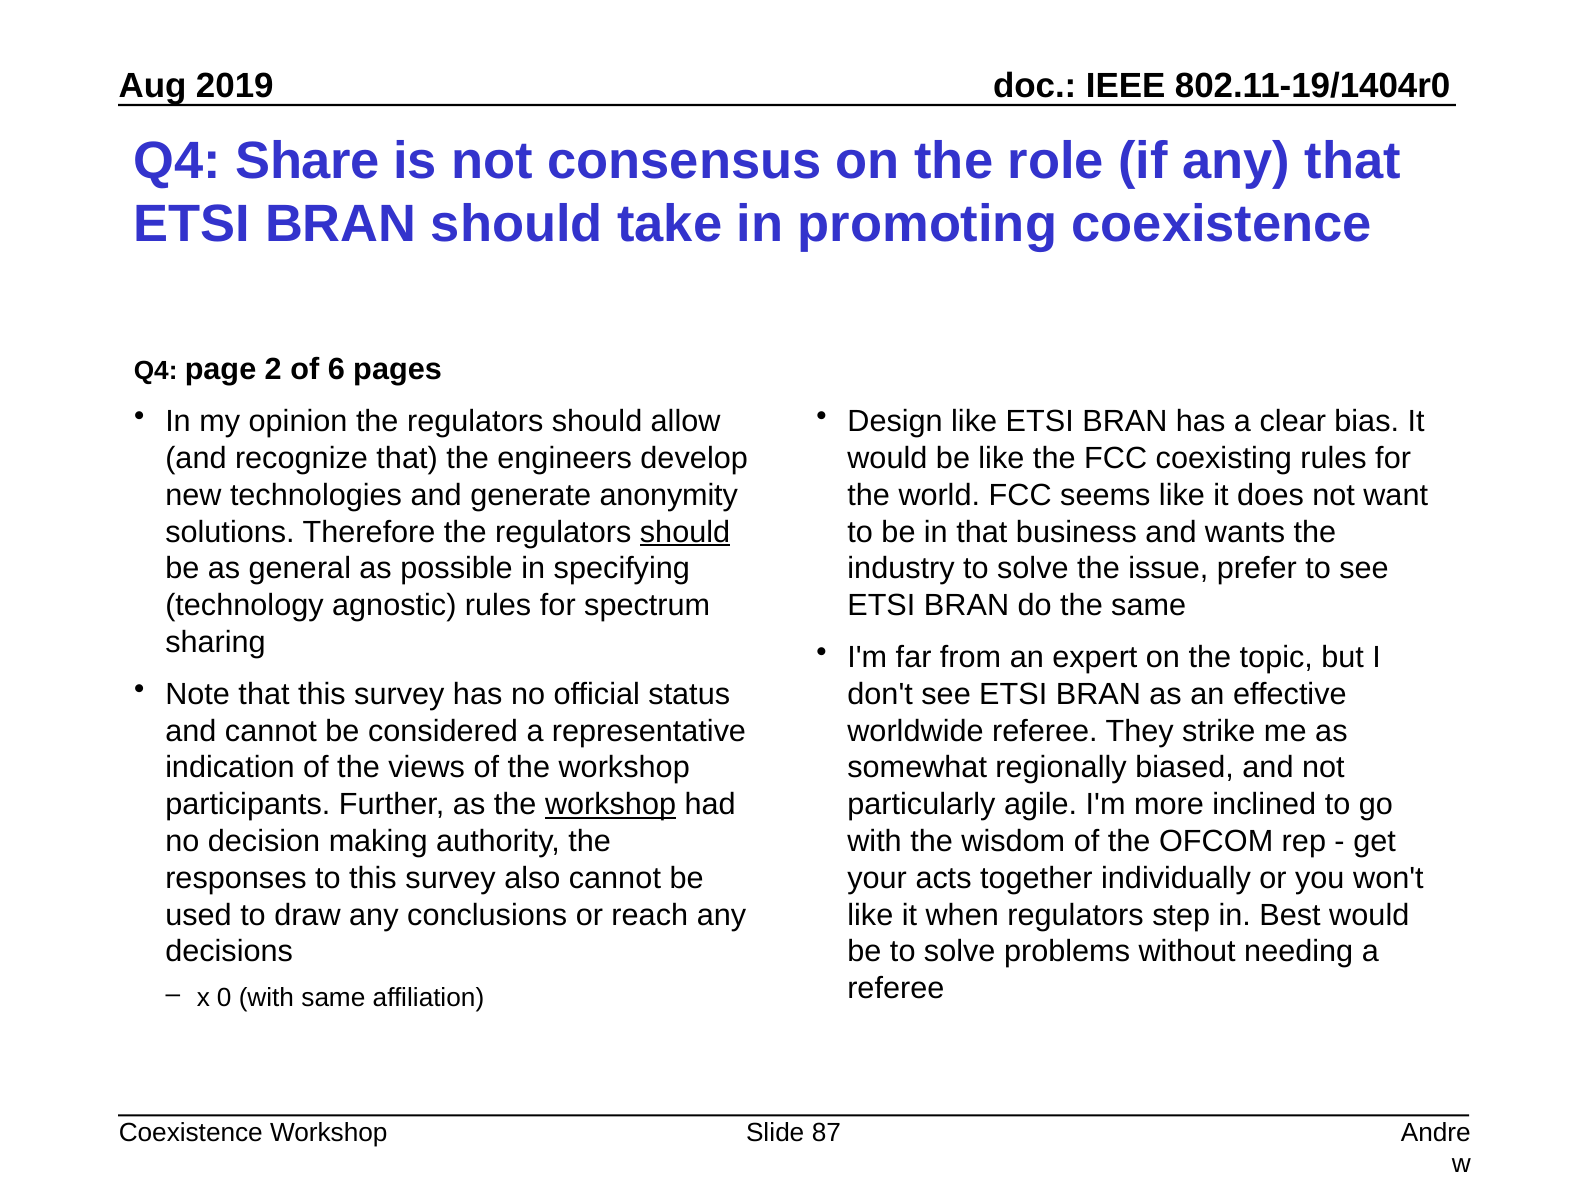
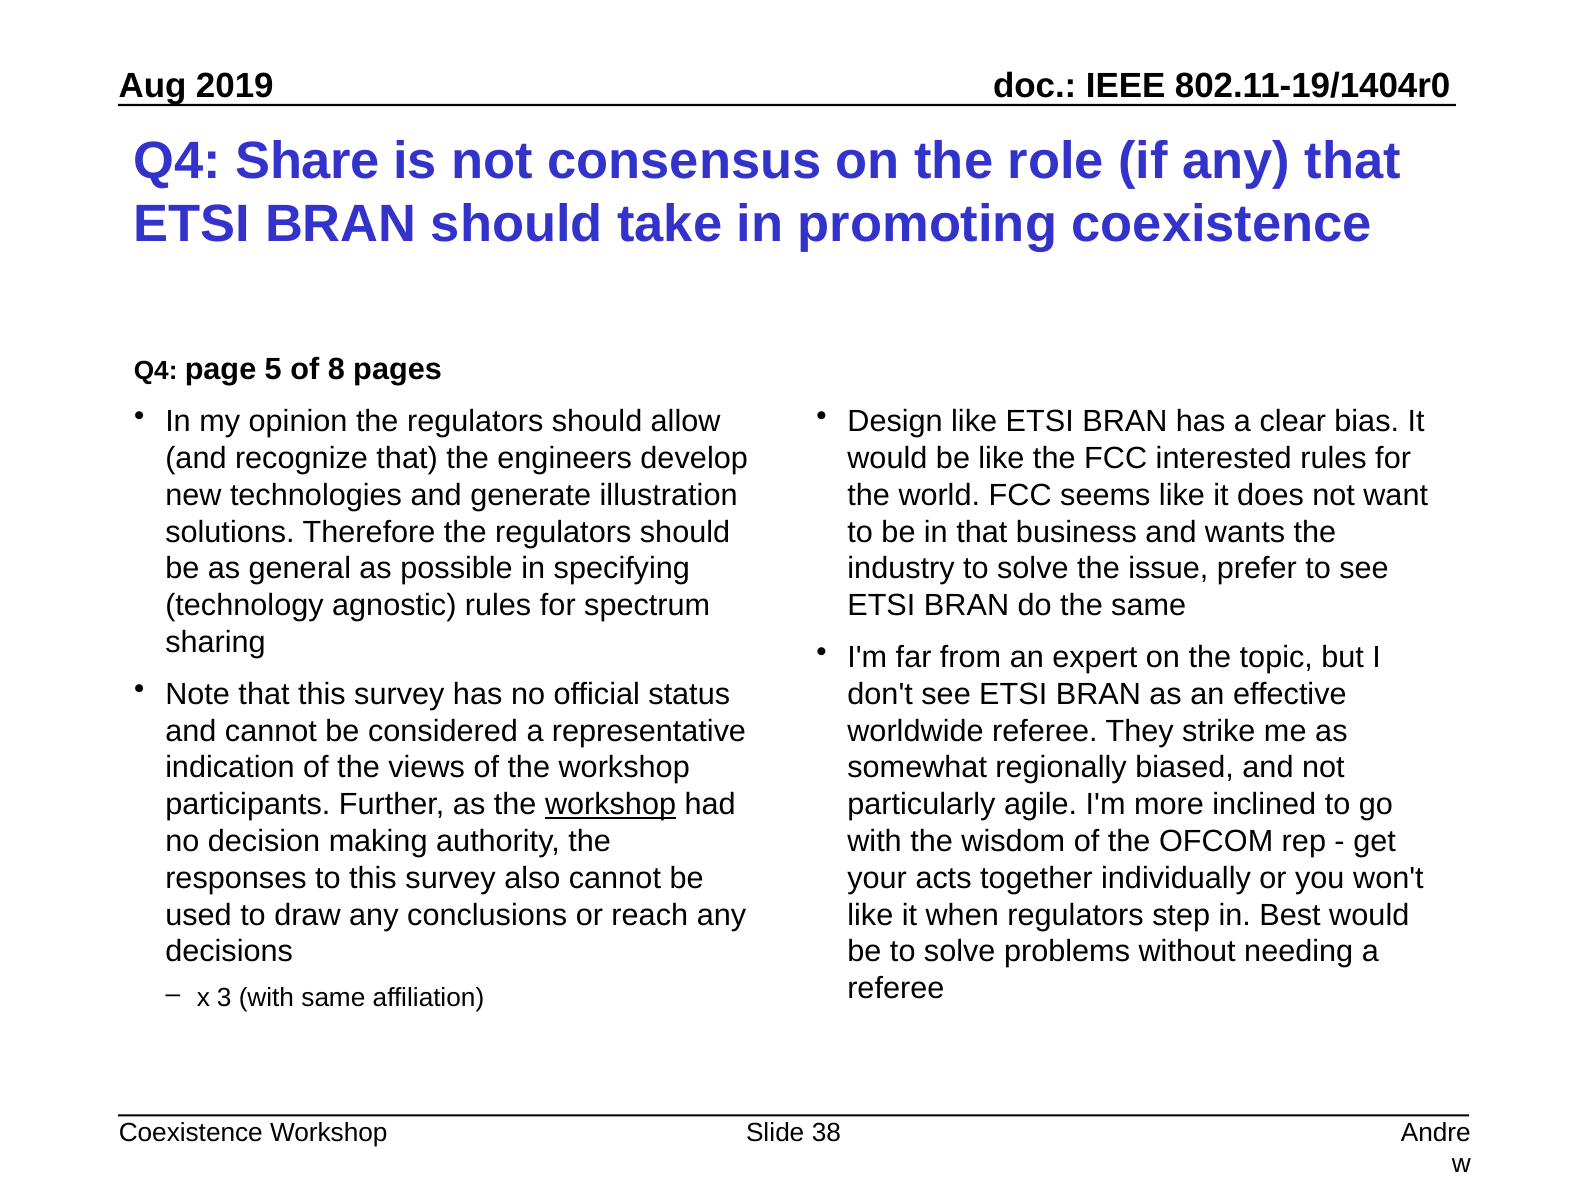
2: 2 -> 5
6: 6 -> 8
coexisting: coexisting -> interested
anonymity: anonymity -> illustration
should at (685, 532) underline: present -> none
0: 0 -> 3
87: 87 -> 38
